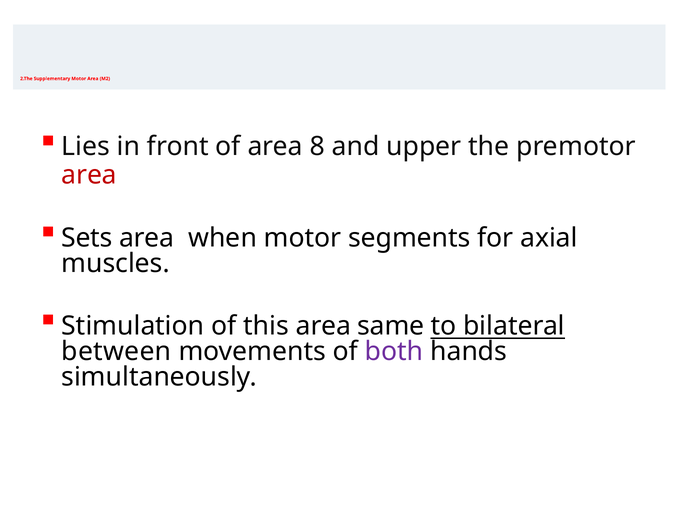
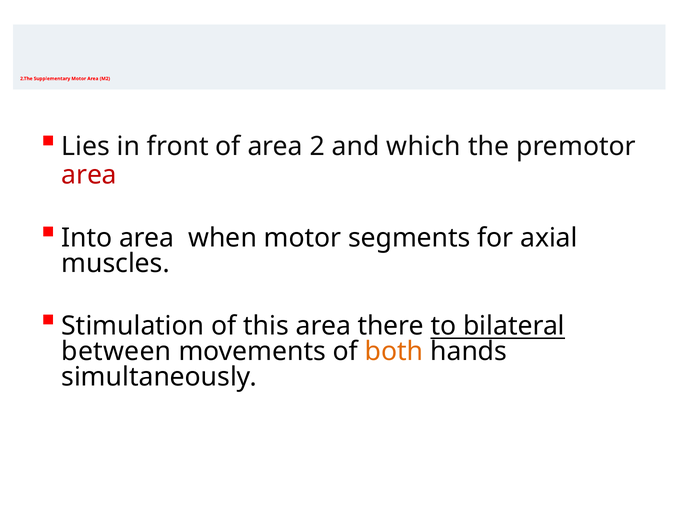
8: 8 -> 2
upper: upper -> which
Sets: Sets -> Into
same: same -> there
both colour: purple -> orange
